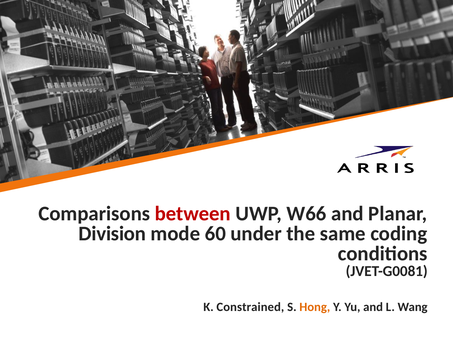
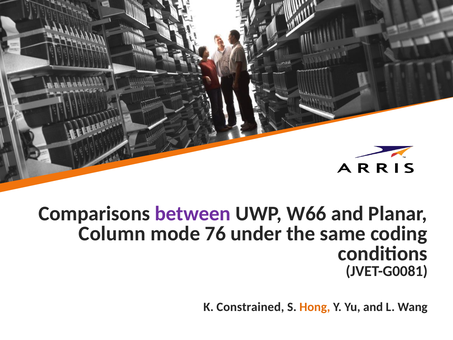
between colour: red -> purple
Division: Division -> Column
60: 60 -> 76
